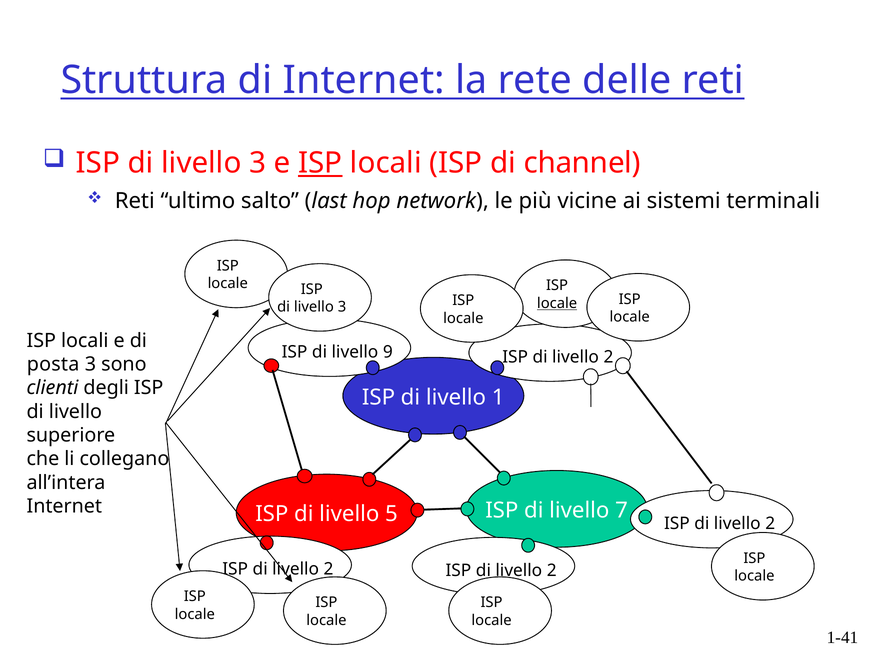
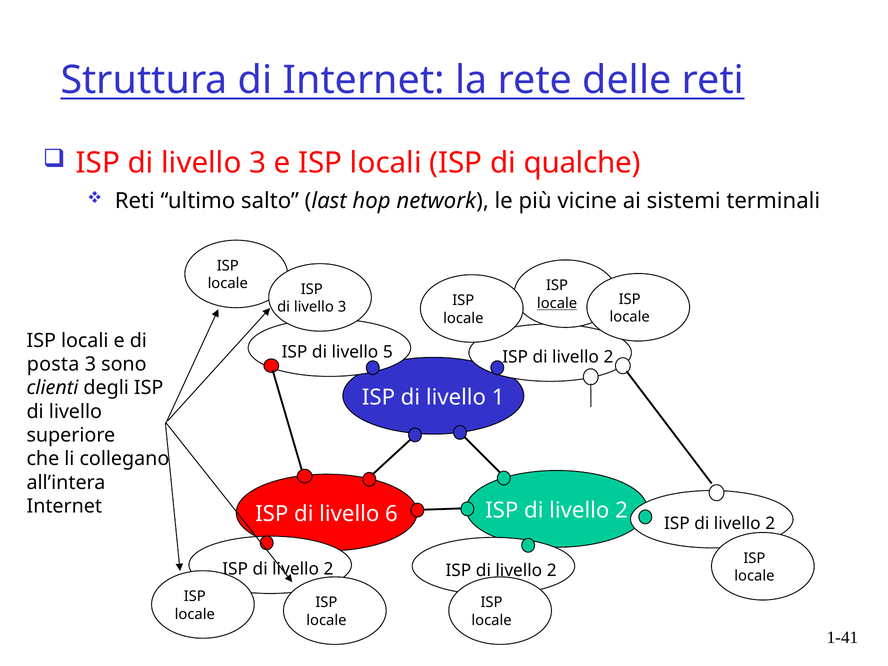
ISP at (320, 163) underline: present -> none
channel: channel -> qualche
9: 9 -> 5
7 at (621, 510): 7 -> 2
5: 5 -> 6
